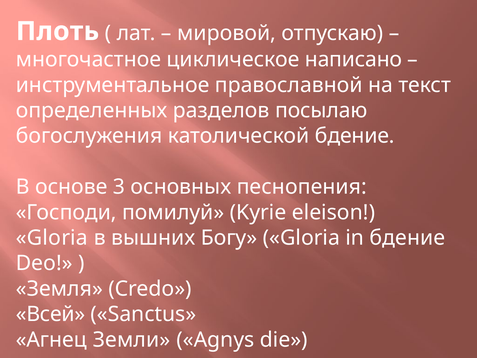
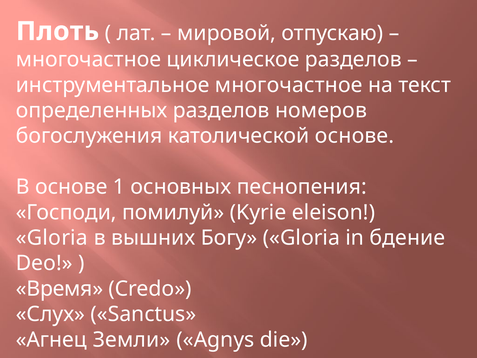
циклическое написано: написано -> разделов
инструментальное православной: православной -> многочастное
посылаю: посылаю -> номеров
католической бдение: бдение -> основе
3: 3 -> 1
Земля: Земля -> Время
Всей: Всей -> Слух
